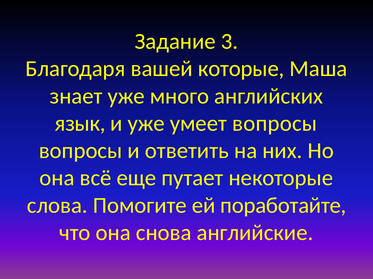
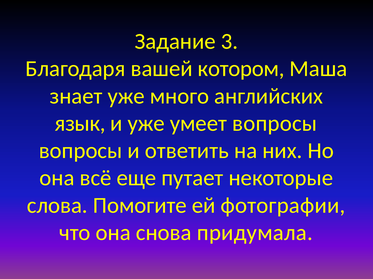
которые: которые -> котором
поработайте: поработайте -> фотографии
английские: английские -> придумала
